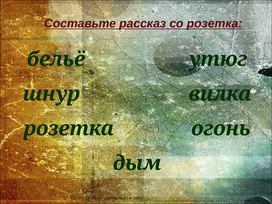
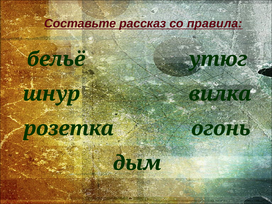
со розетка: розетка -> правила
